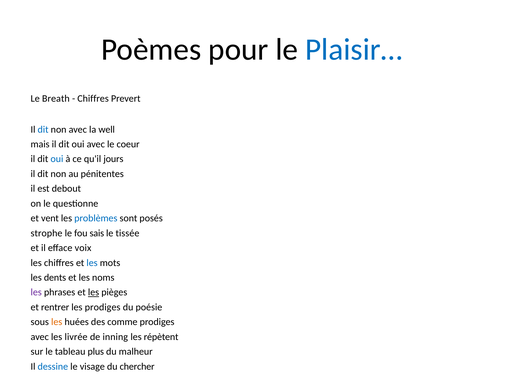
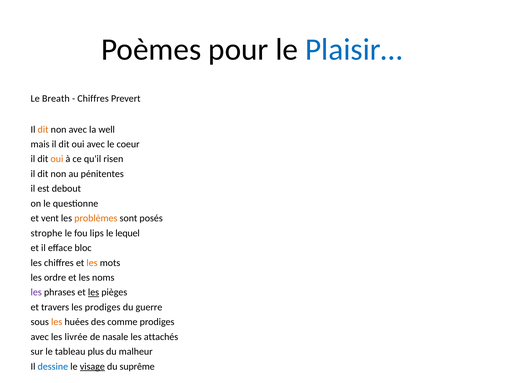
dit at (43, 129) colour: blue -> orange
oui at (57, 159) colour: blue -> orange
jours: jours -> risen
problèmes colour: blue -> orange
sais: sais -> lips
tissée: tissée -> lequel
voix: voix -> bloc
les at (92, 263) colour: blue -> orange
dents: dents -> ordre
rentrer: rentrer -> travers
poésie: poésie -> guerre
inning: inning -> nasale
répètent: répètent -> attachés
visage underline: none -> present
chercher: chercher -> suprême
